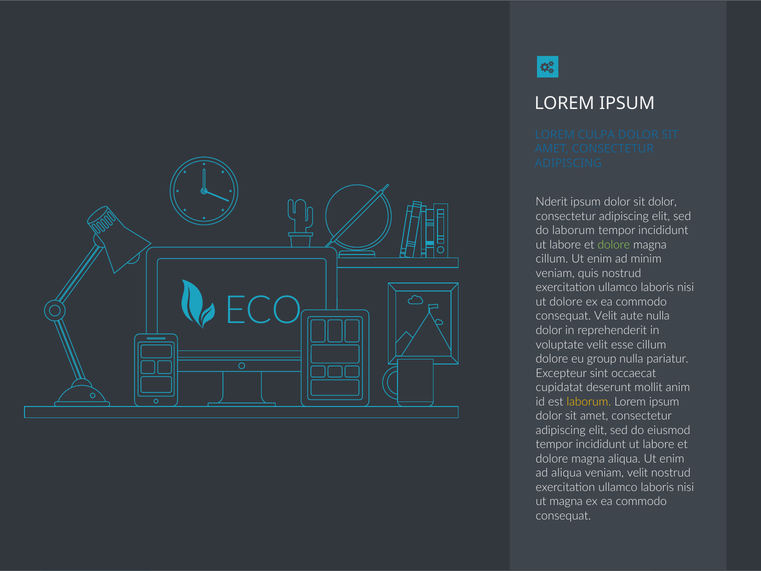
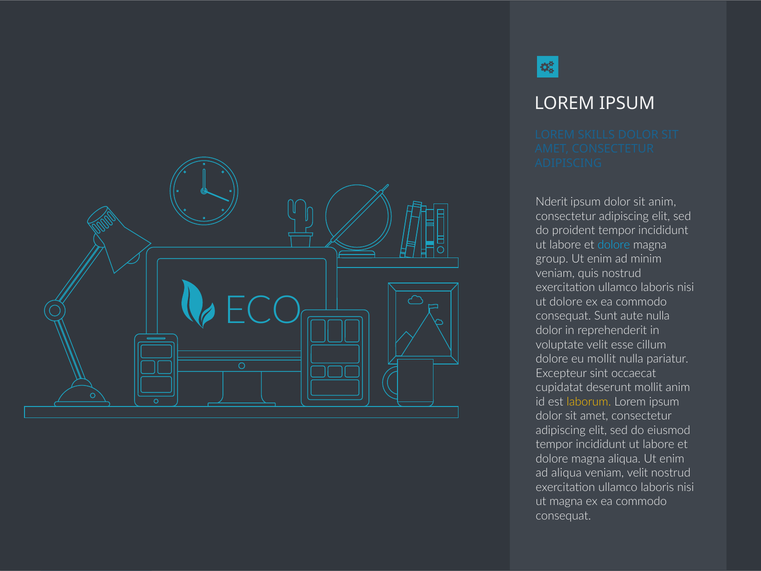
CULPA: CULPA -> SKILLS
sit dolor: dolor -> anim
do laborum: laborum -> proident
dolore at (614, 245) colour: light green -> light blue
cillum at (552, 259): cillum -> group
consequat Velit: Velit -> Sunt
eu group: group -> mollit
